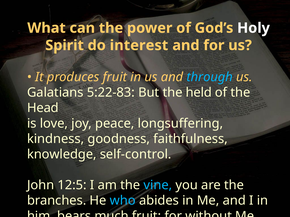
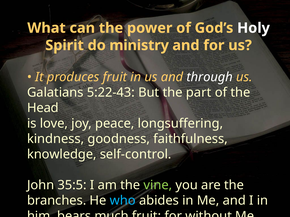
interest: interest -> ministry
through colour: light blue -> white
5:22-83: 5:22-83 -> 5:22-43
held: held -> part
12:5: 12:5 -> 35:5
vine colour: light blue -> light green
